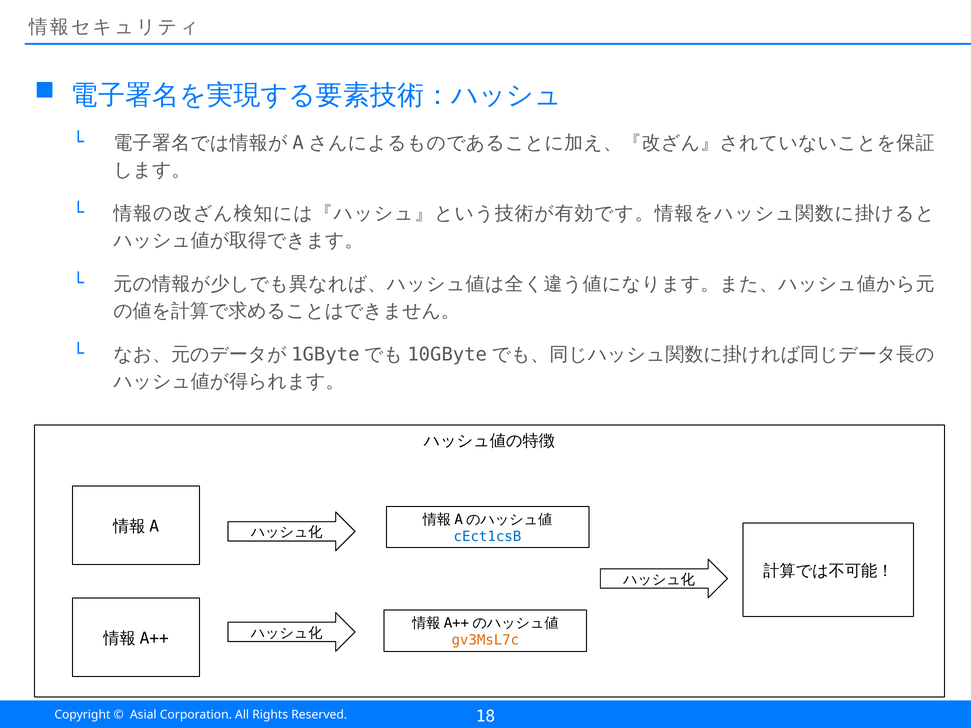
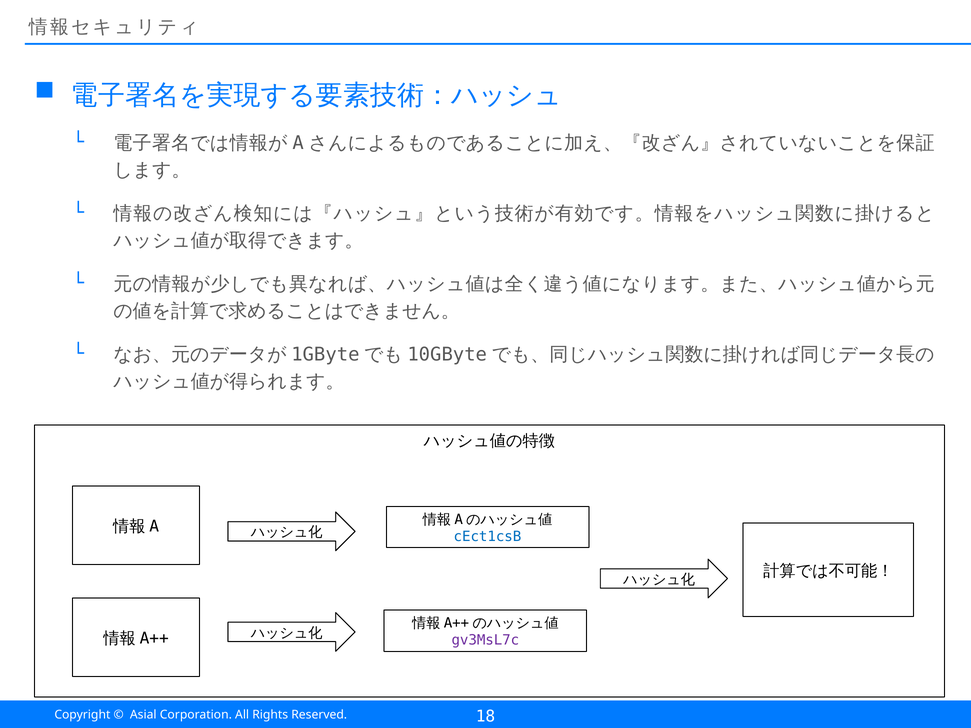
gv3MsL7c colour: orange -> purple
